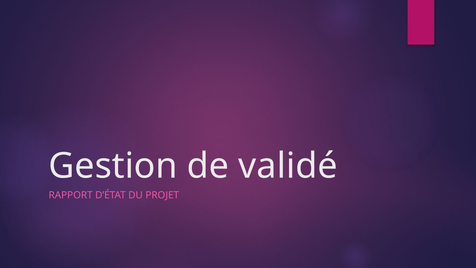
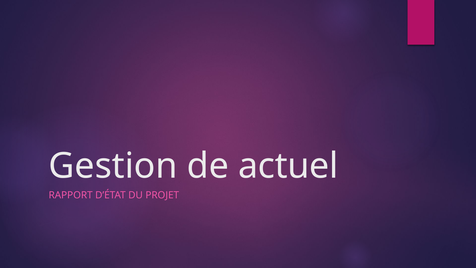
validé: validé -> actuel
